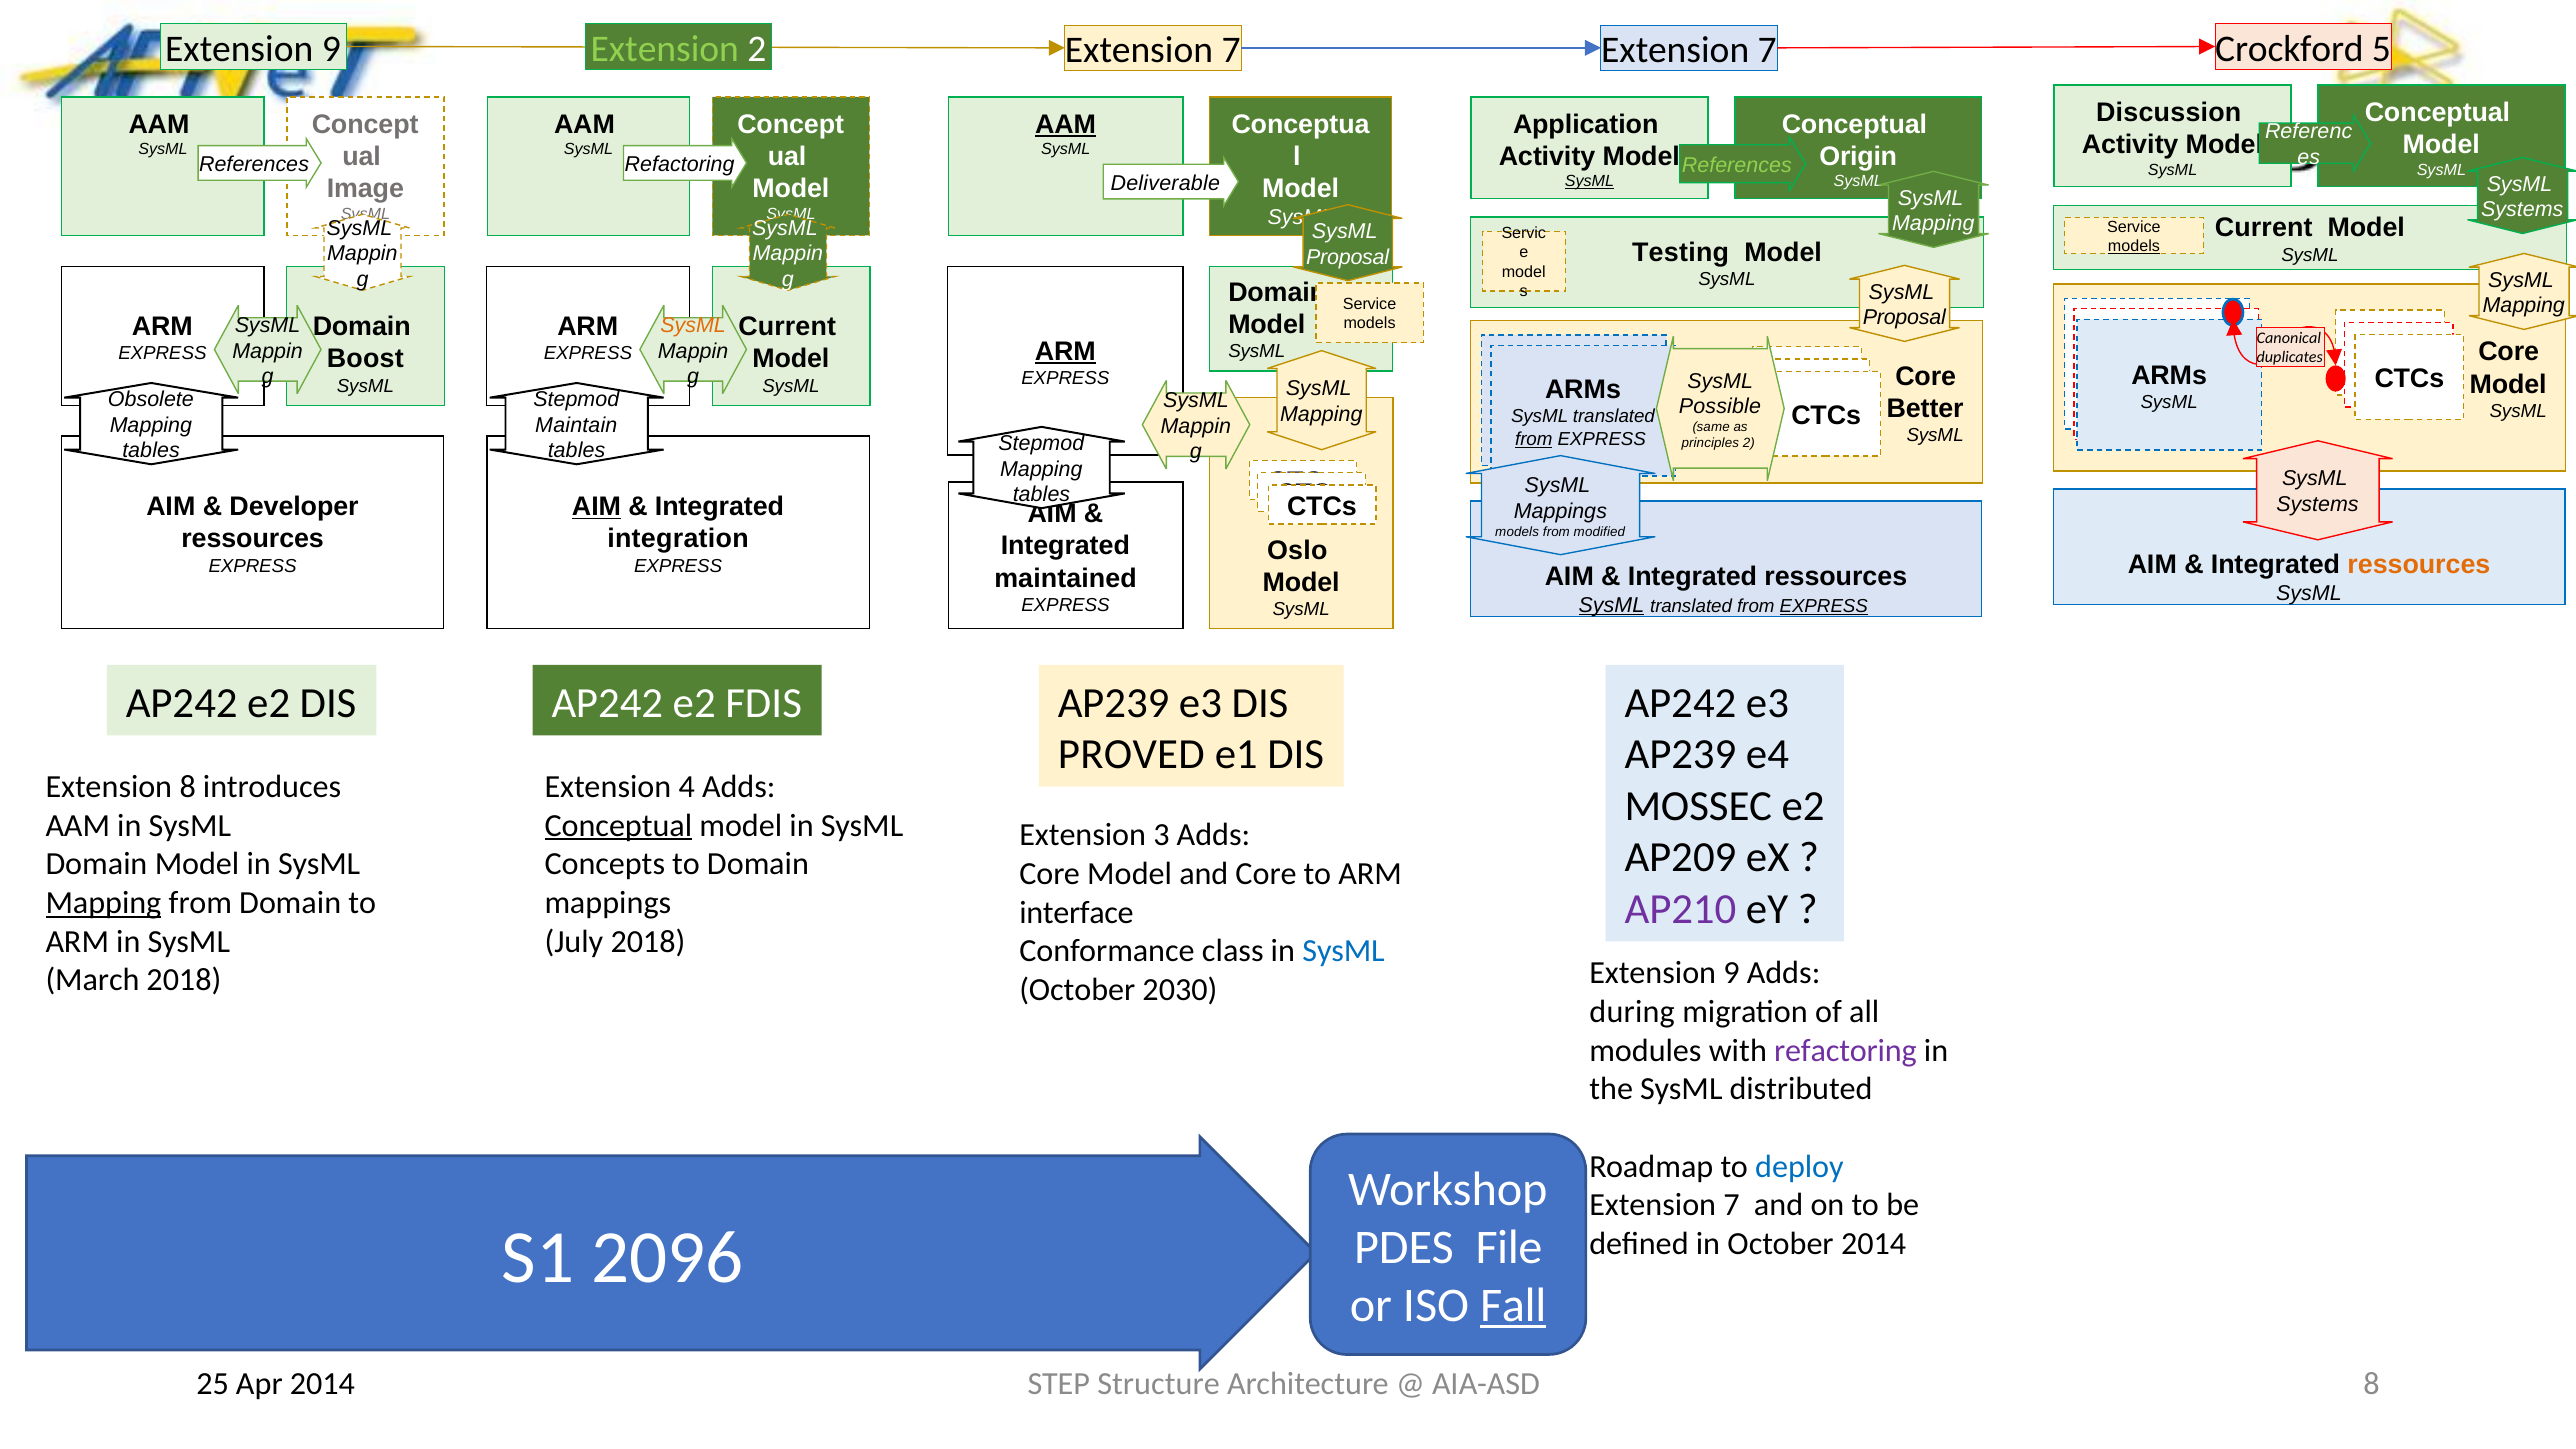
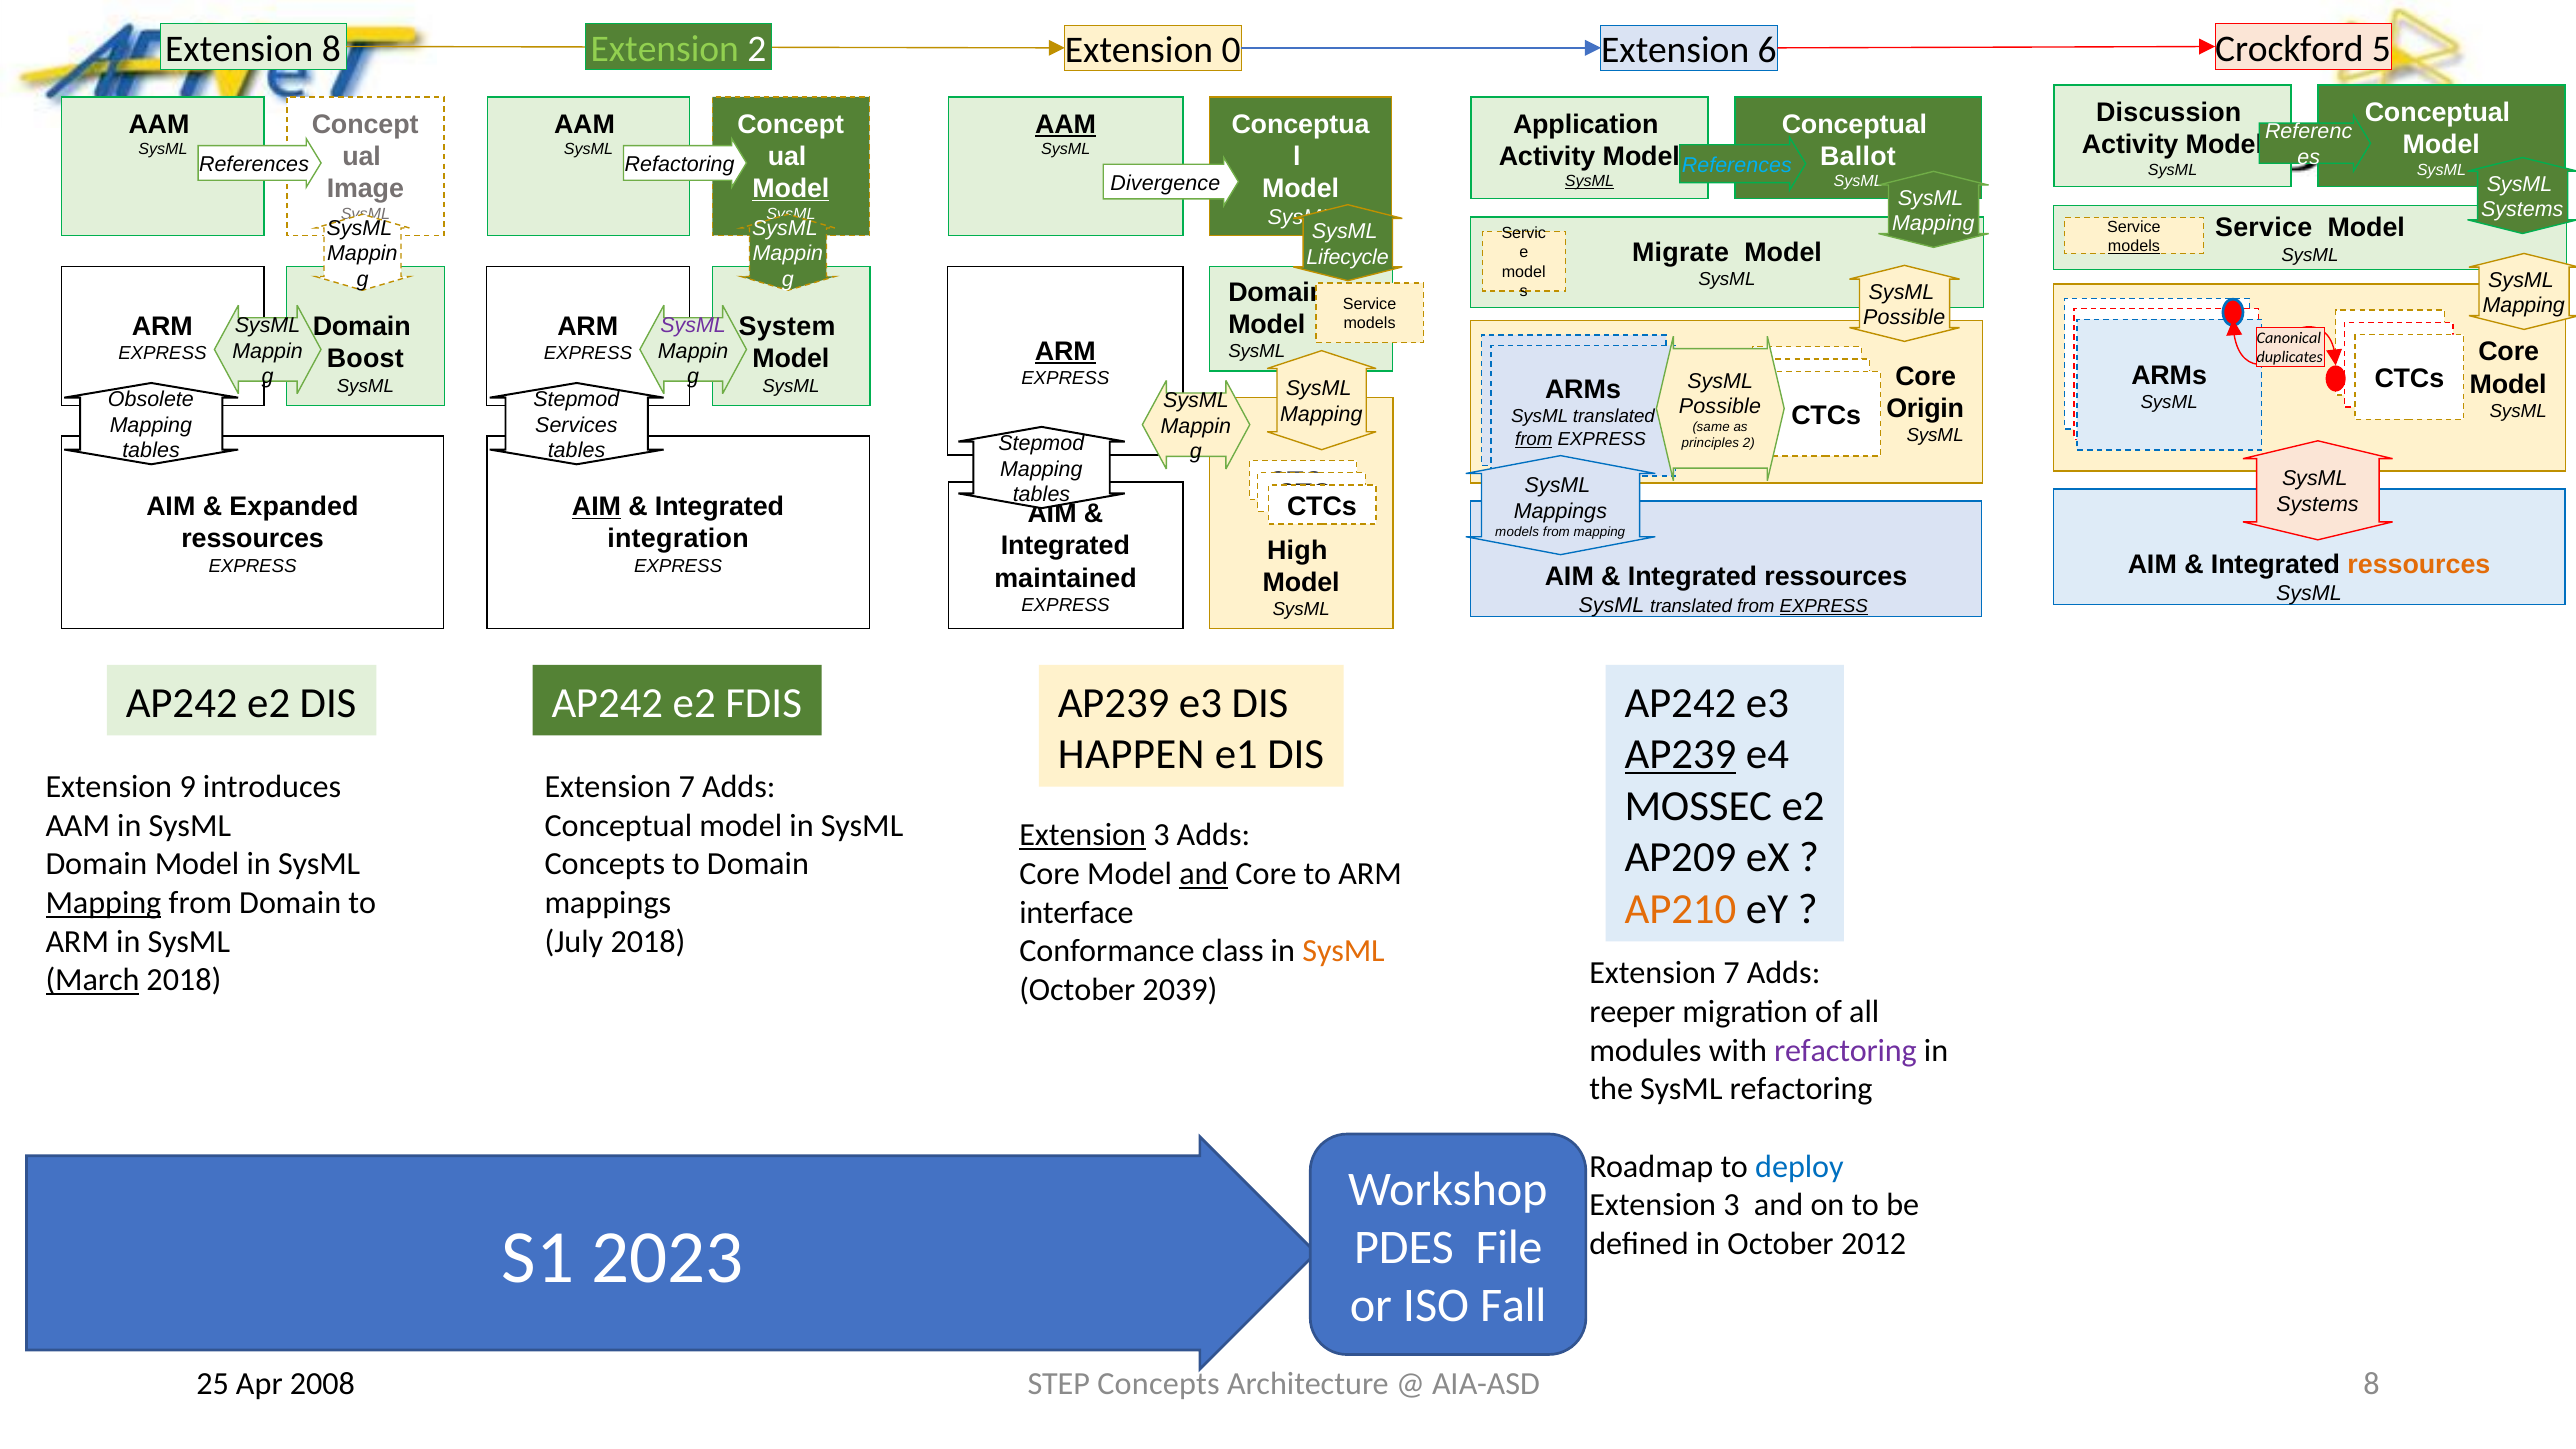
9 at (331, 49): 9 -> 8
7 at (1231, 50): 7 -> 0
7 at (1767, 50): 7 -> 6
Origin: Origin -> Ballot
References at (1737, 165) colour: light green -> light blue
Deliverable: Deliverable -> Divergence
Model at (791, 189) underline: none -> present
Current at (2264, 228): Current -> Service
Testing: Testing -> Migrate
Proposal at (1348, 257): Proposal -> Lifecycle
Proposal at (1904, 318): Proposal -> Possible
Current at (787, 327): Current -> System
SysML at (693, 325) colour: orange -> purple
Better: Better -> Origin
Maintain: Maintain -> Services
Developer: Developer -> Expanded
from modified: modified -> mapping
Oslo: Oslo -> High
SysML at (1611, 605) underline: present -> none
PROVED: PROVED -> HAPPEN
AP239 at (1680, 755) underline: none -> present
Extension 8: 8 -> 9
4 at (687, 787): 4 -> 7
Conceptual at (618, 825) underline: present -> none
Extension at (1083, 835) underline: none -> present
and at (1204, 874) underline: none -> present
AP210 colour: purple -> orange
SysML at (1344, 951) colour: blue -> orange
9 at (1732, 973): 9 -> 7
March underline: none -> present
2030: 2030 -> 2039
during: during -> reeper
SysML distributed: distributed -> refactoring
7 at (1732, 1205): 7 -> 3
2096: 2096 -> 2023
October 2014: 2014 -> 2012
Fall underline: present -> none
Apr 2014: 2014 -> 2008
STEP Structure: Structure -> Concepts
